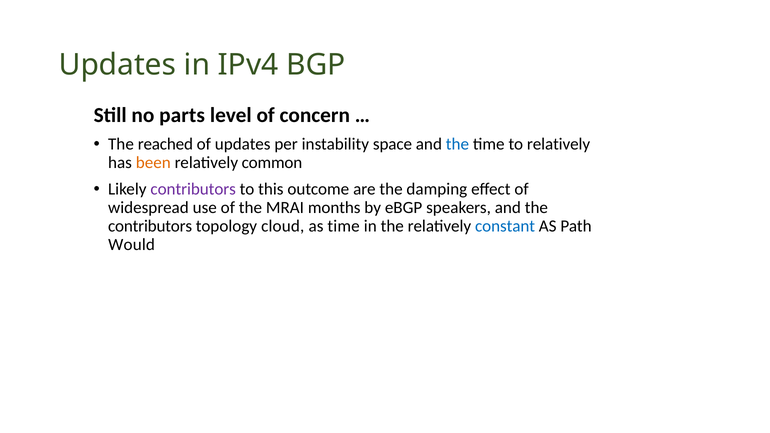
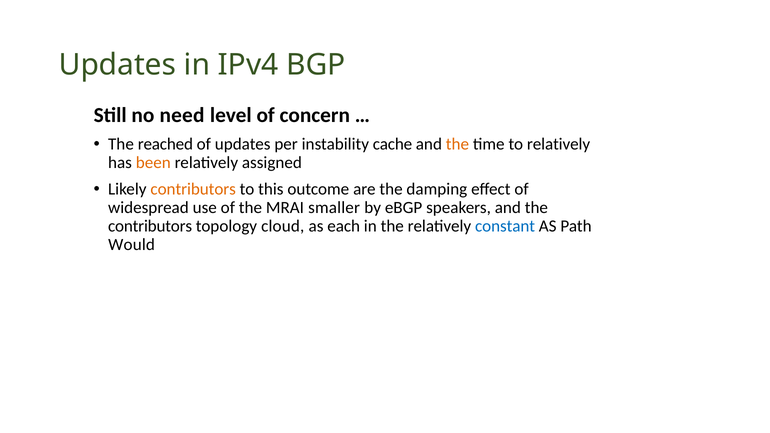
parts: parts -> need
space: space -> cache
the at (457, 144) colour: blue -> orange
common: common -> assigned
contributors at (193, 189) colour: purple -> orange
months: months -> smaller
as time: time -> each
